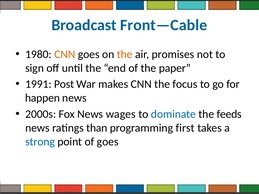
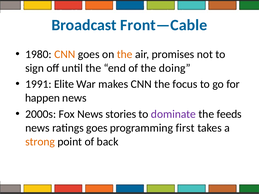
paper: paper -> doing
Post: Post -> Elite
wages: wages -> stories
dominate colour: blue -> purple
ratings than: than -> goes
strong colour: blue -> orange
of goes: goes -> back
